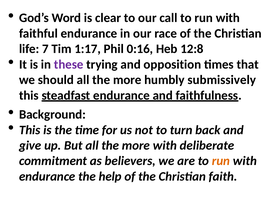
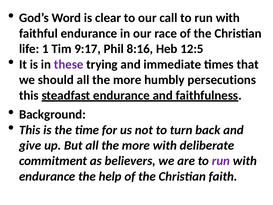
7: 7 -> 1
1:17: 1:17 -> 9:17
0:16: 0:16 -> 8:16
12:8: 12:8 -> 12:5
opposition: opposition -> immediate
submissively: submissively -> persecutions
run at (221, 161) colour: orange -> purple
